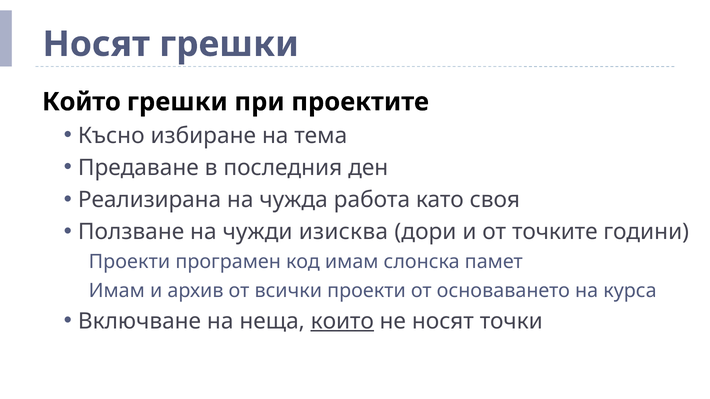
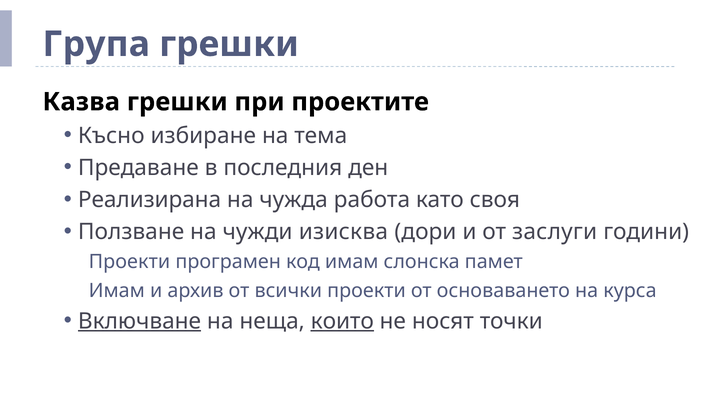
Носят at (96, 44): Носят -> Група
Който: Който -> Казва
точките: точките -> заслуги
Включване underline: none -> present
